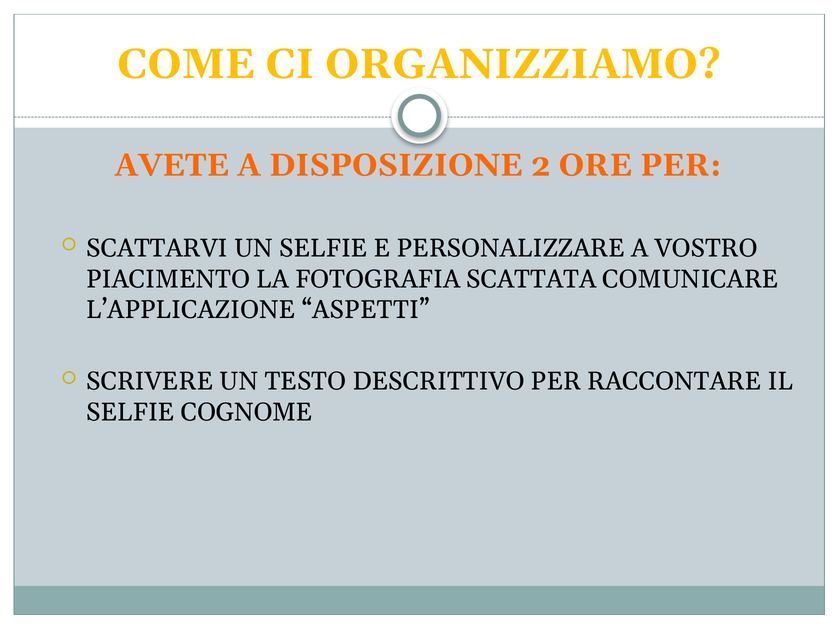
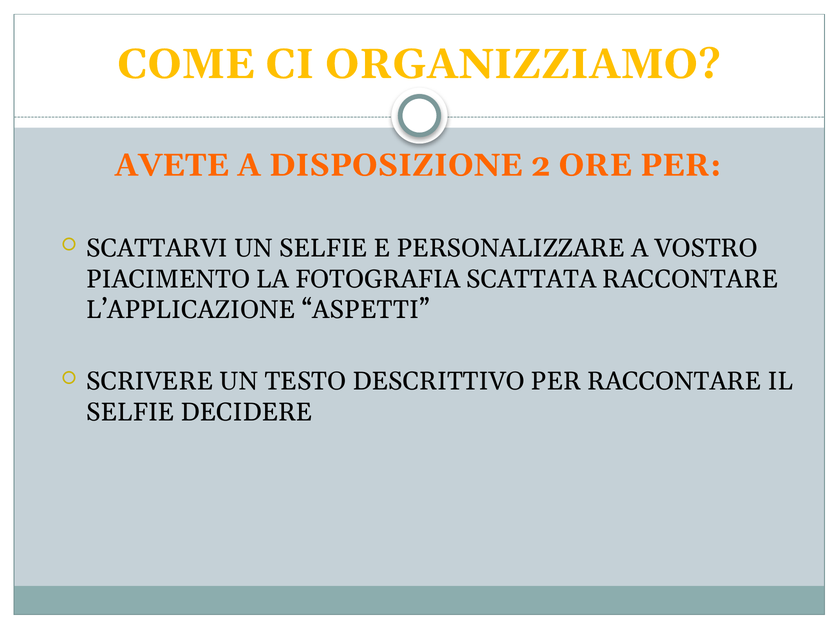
SCATTATA COMUNICARE: COMUNICARE -> RACCONTARE
COGNOME: COGNOME -> DECIDERE
